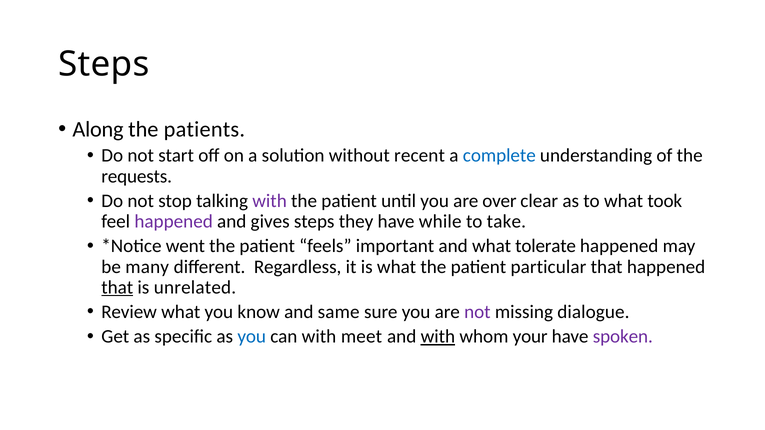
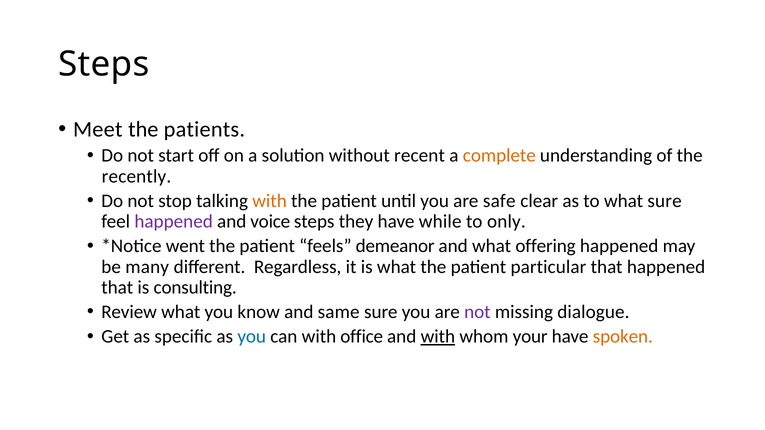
Along: Along -> Meet
complete colour: blue -> orange
requests: requests -> recently
with at (270, 201) colour: purple -> orange
over: over -> safe
what took: took -> sure
gives: gives -> voice
take: take -> only
important: important -> demeanor
tolerate: tolerate -> offering
that at (117, 288) underline: present -> none
unrelated: unrelated -> consulting
meet: meet -> office
spoken colour: purple -> orange
